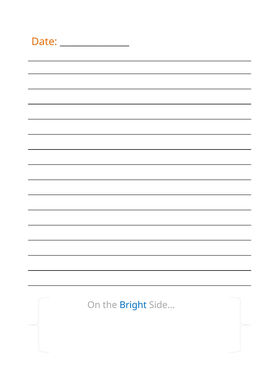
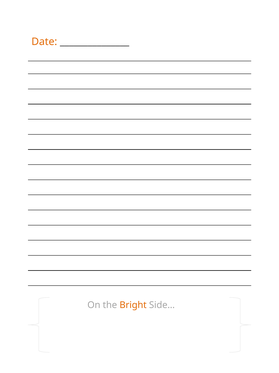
Bright colour: blue -> orange
